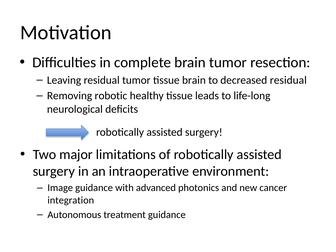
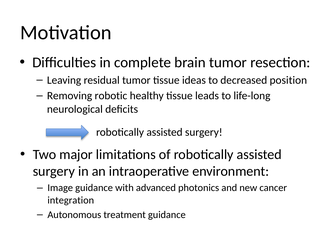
tissue brain: brain -> ideas
decreased residual: residual -> position
